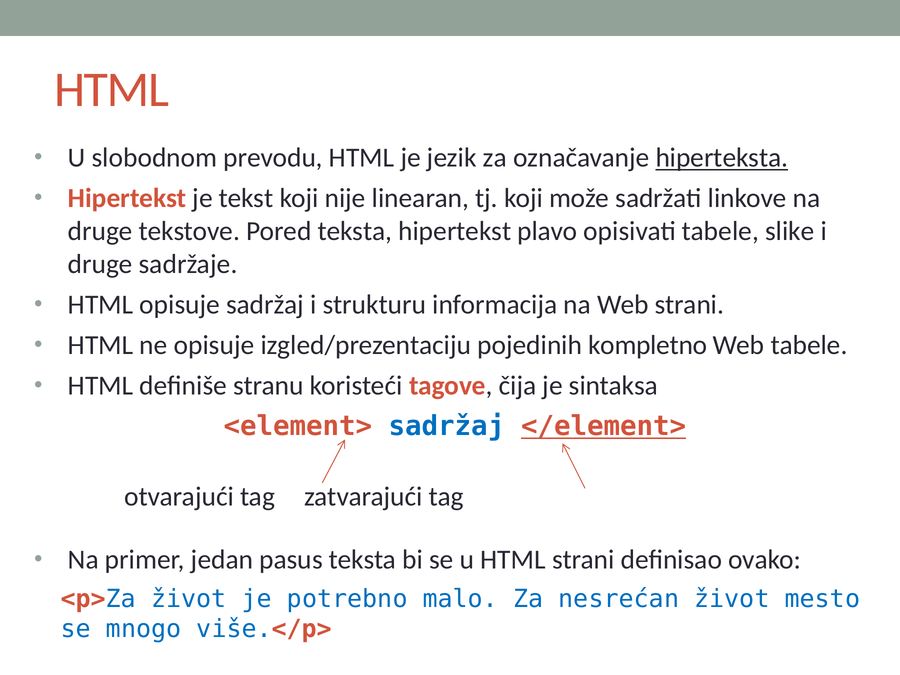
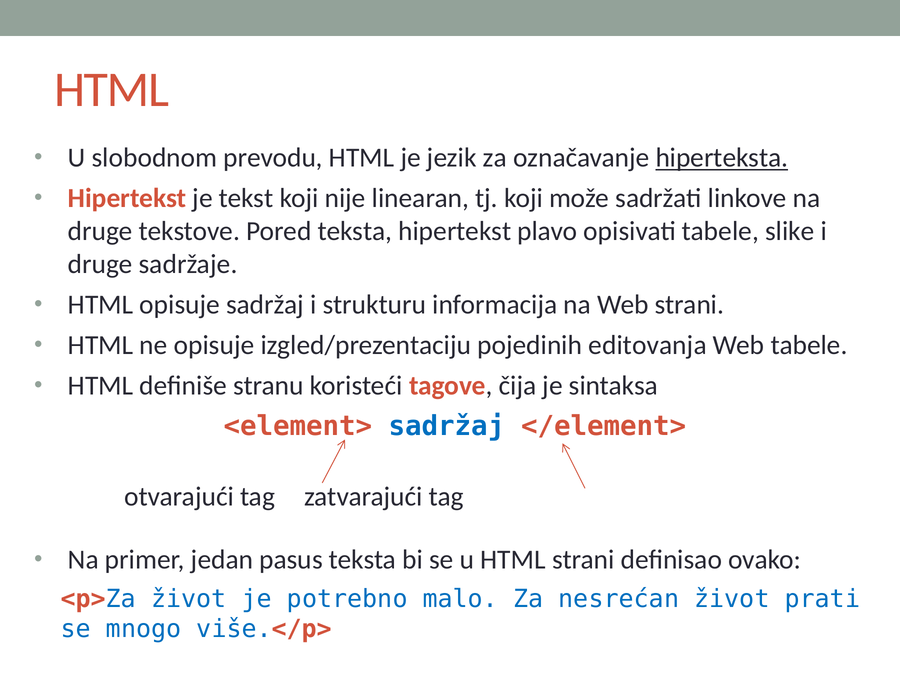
kompletno: kompletno -> editovanja
</element> underline: present -> none
mesto: mesto -> prati
